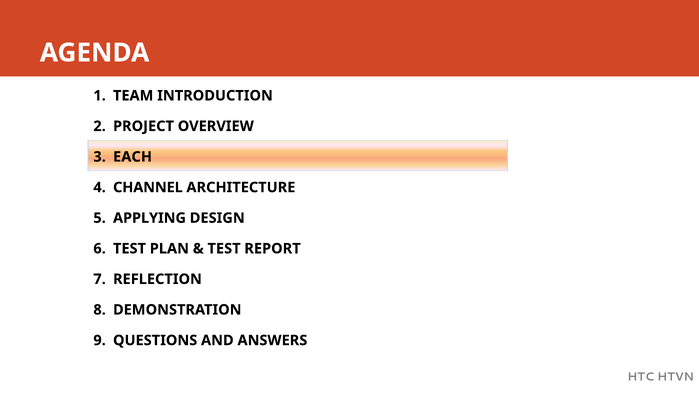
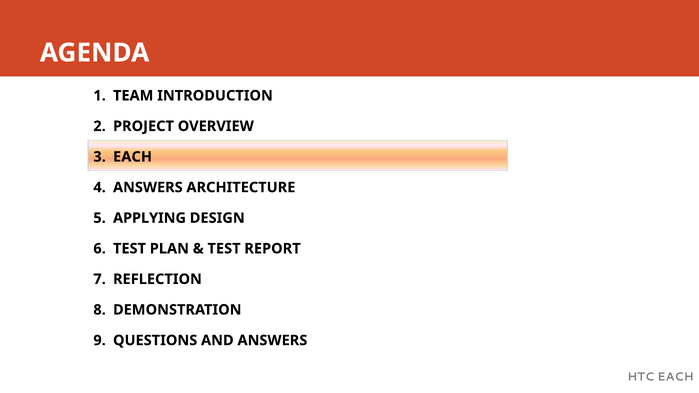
CHANNEL at (148, 187): CHANNEL -> ANSWERS
HTC HTVN: HTVN -> EACH
